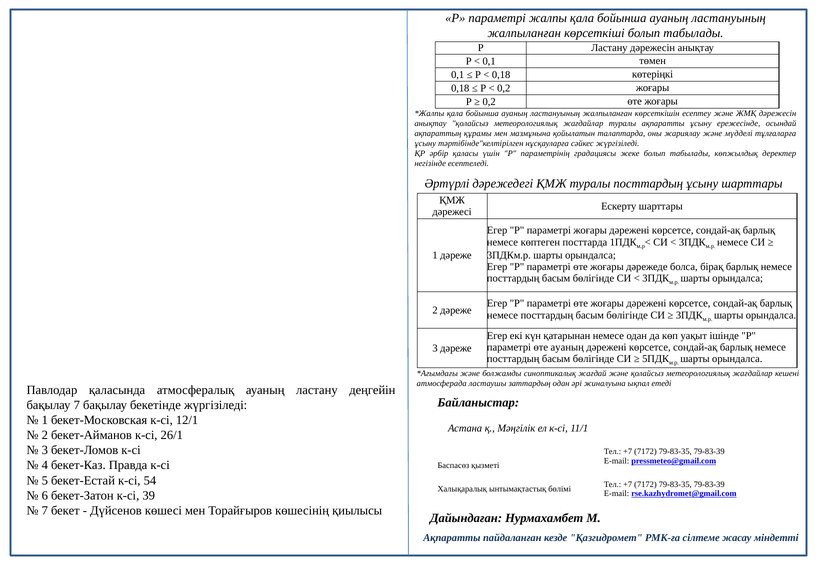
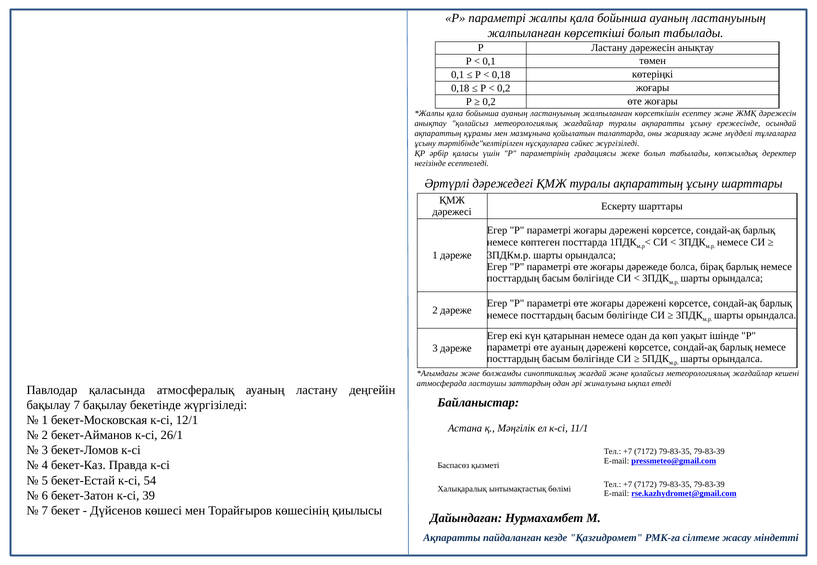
туралы посттардың: посттардың -> ақпараттың
